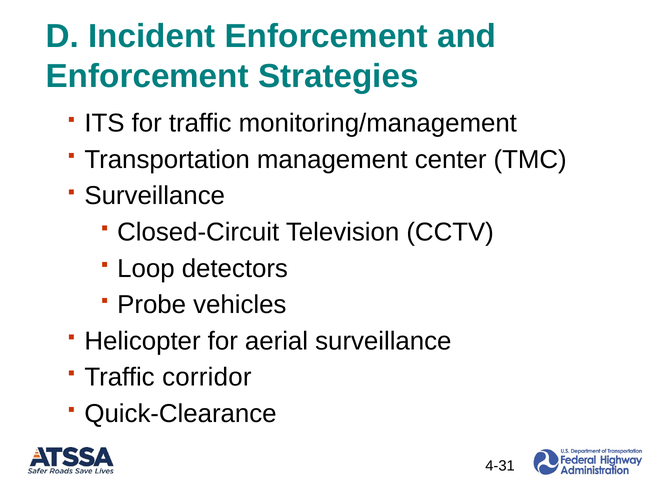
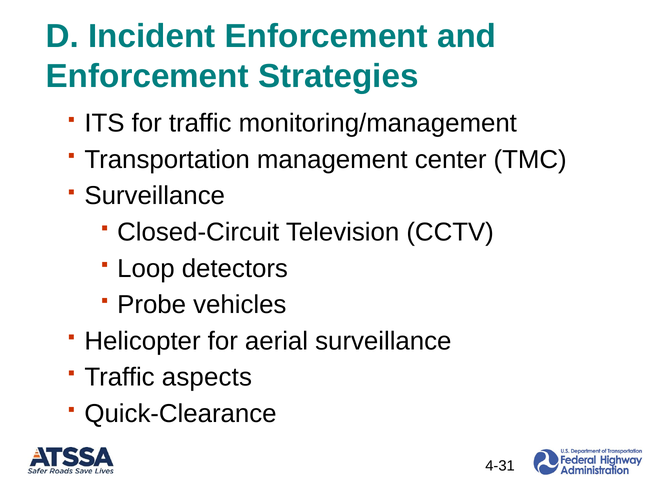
corridor: corridor -> aspects
